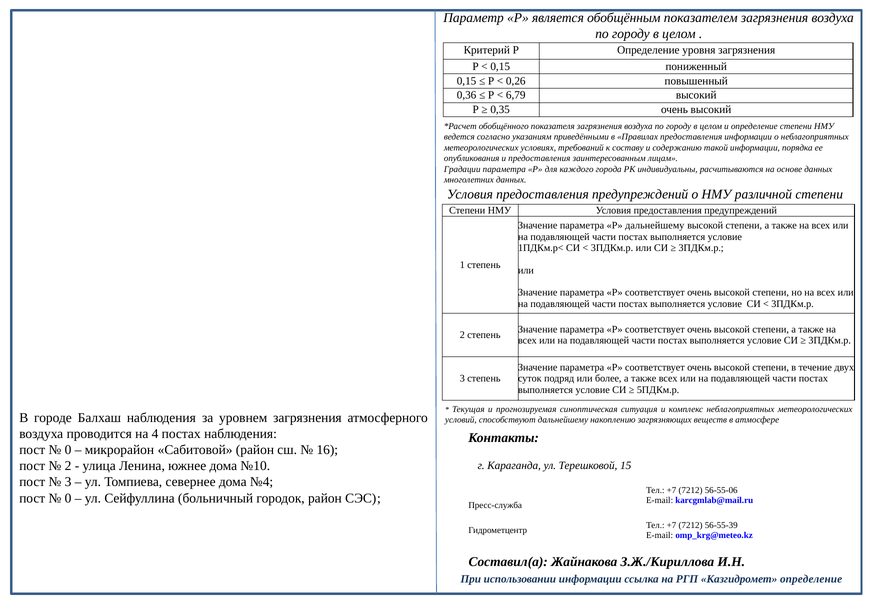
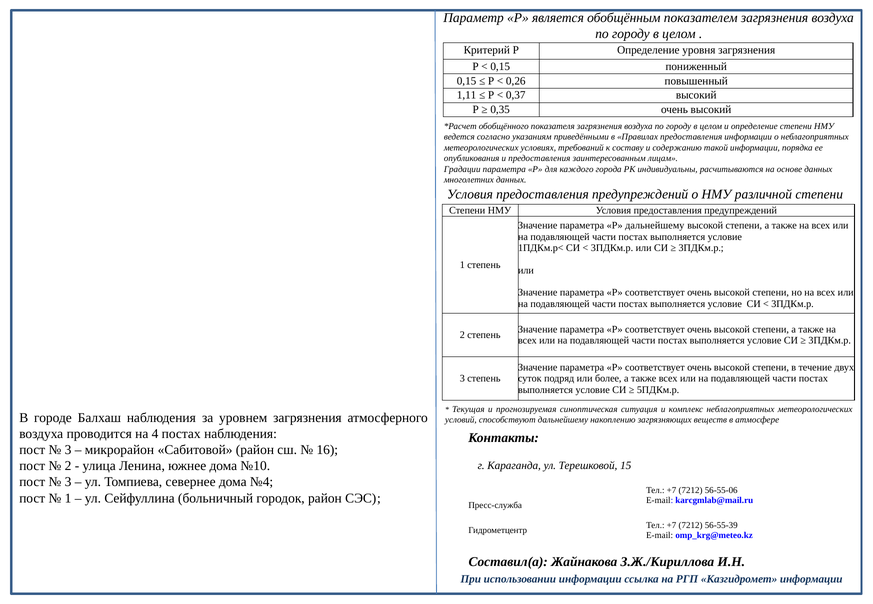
0,36: 0,36 -> 1,11
6,79: 6,79 -> 0,37
0 at (68, 450): 0 -> 3
0 at (68, 498): 0 -> 1
Казгидромет определение: определение -> информации
